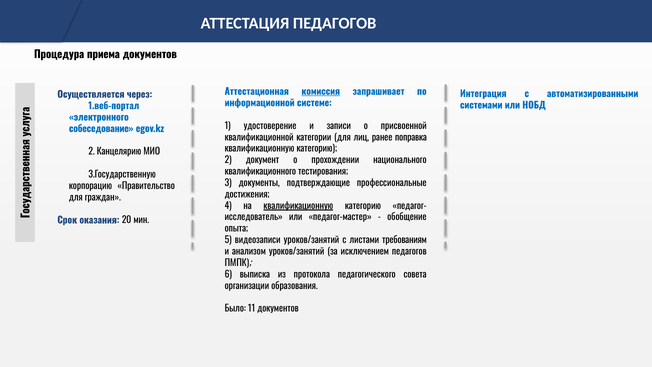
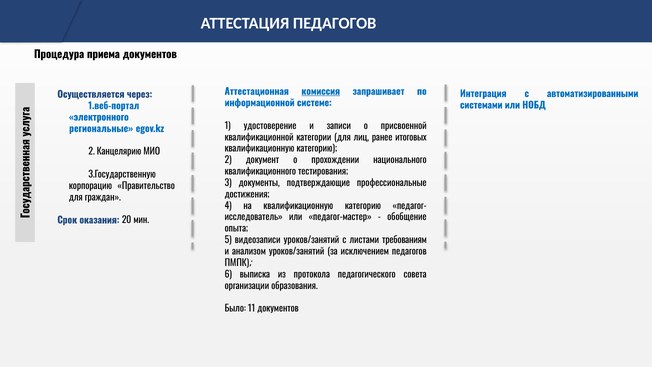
собеседование: собеседование -> региональные
поправка: поправка -> итоговых
квалификационную at (298, 206) underline: present -> none
